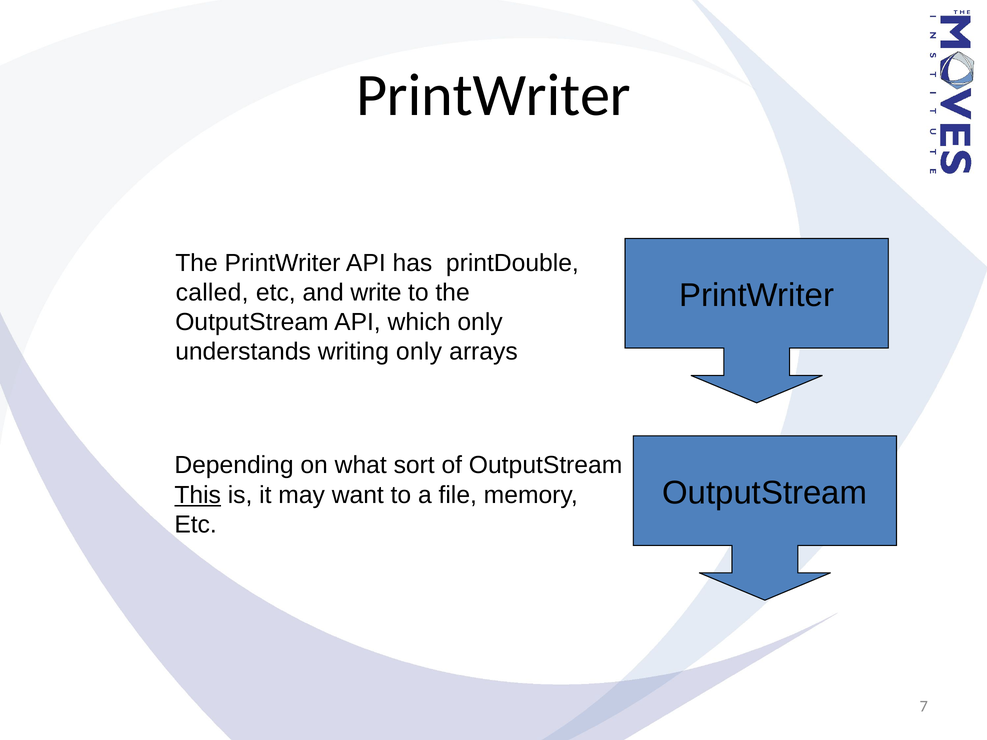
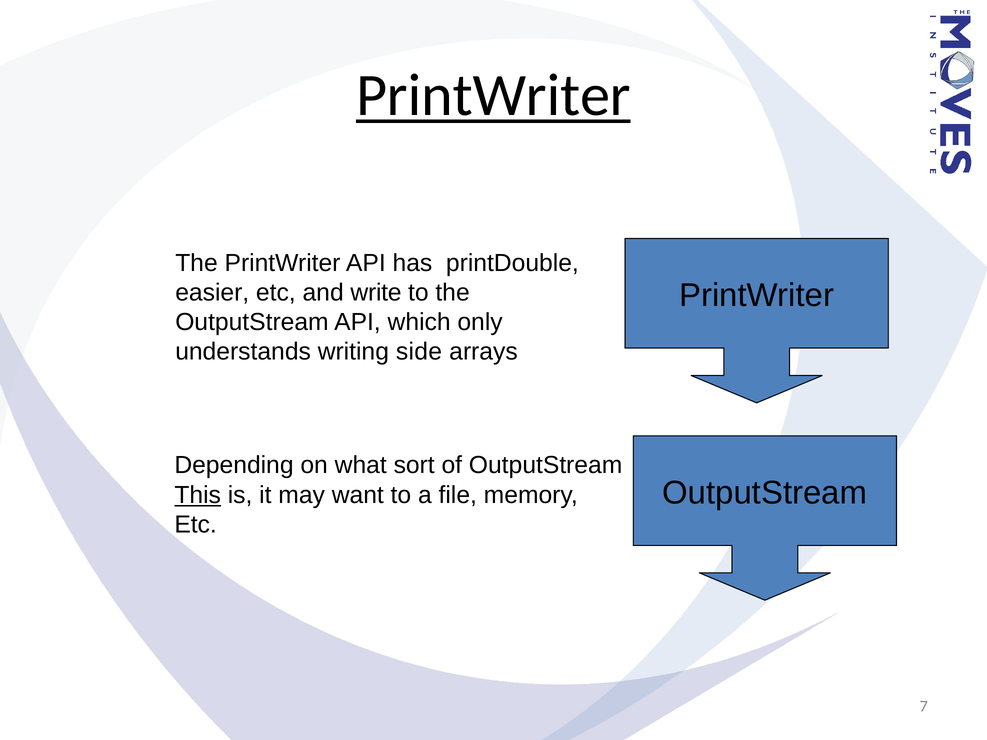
PrintWriter at (493, 96) underline: none -> present
called: called -> easier
writing only: only -> side
